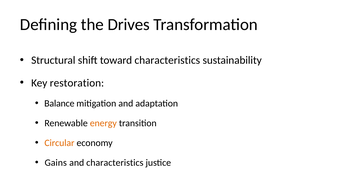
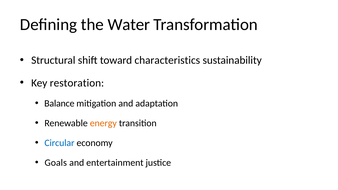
Drives: Drives -> Water
Circular colour: orange -> blue
Gains: Gains -> Goals
and characteristics: characteristics -> entertainment
